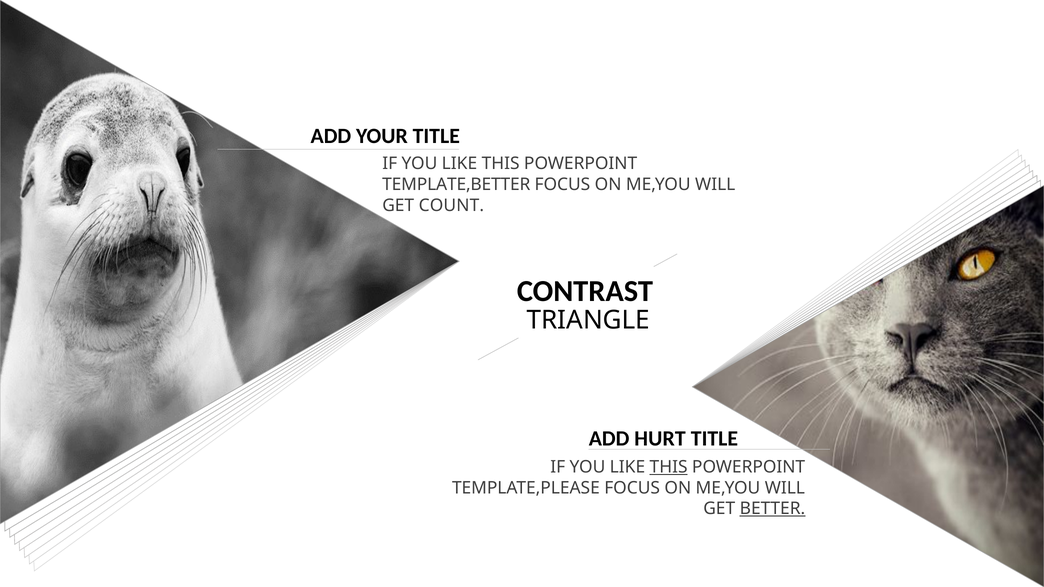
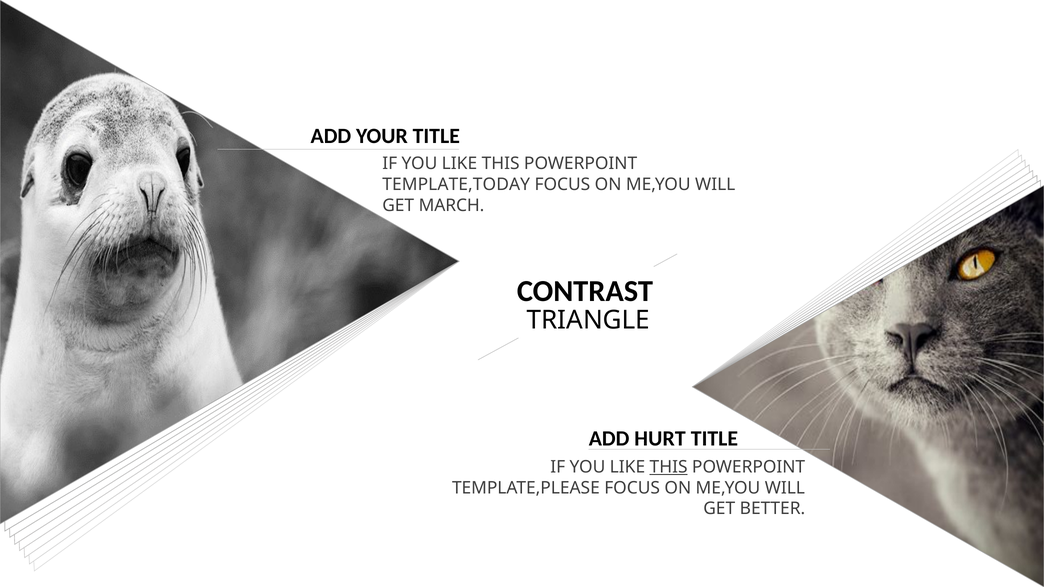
TEMPLATE,BETTER: TEMPLATE,BETTER -> TEMPLATE,TODAY
COUNT: COUNT -> MARCH
BETTER underline: present -> none
